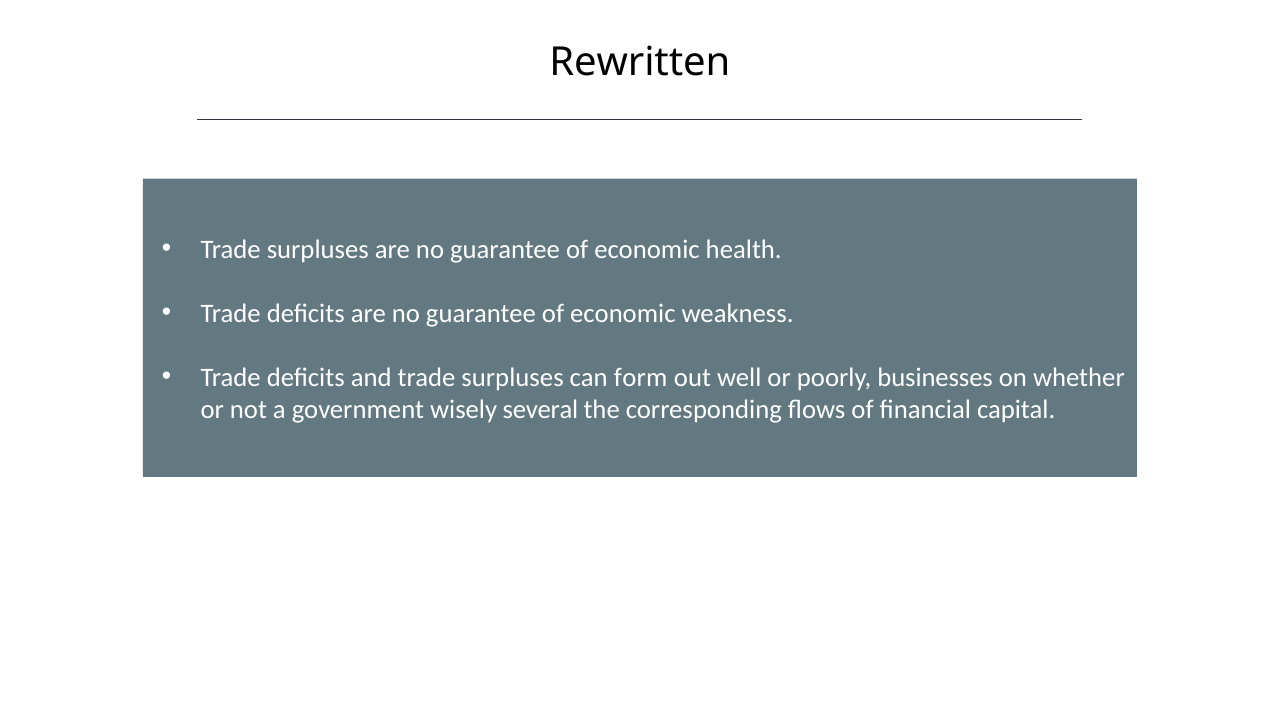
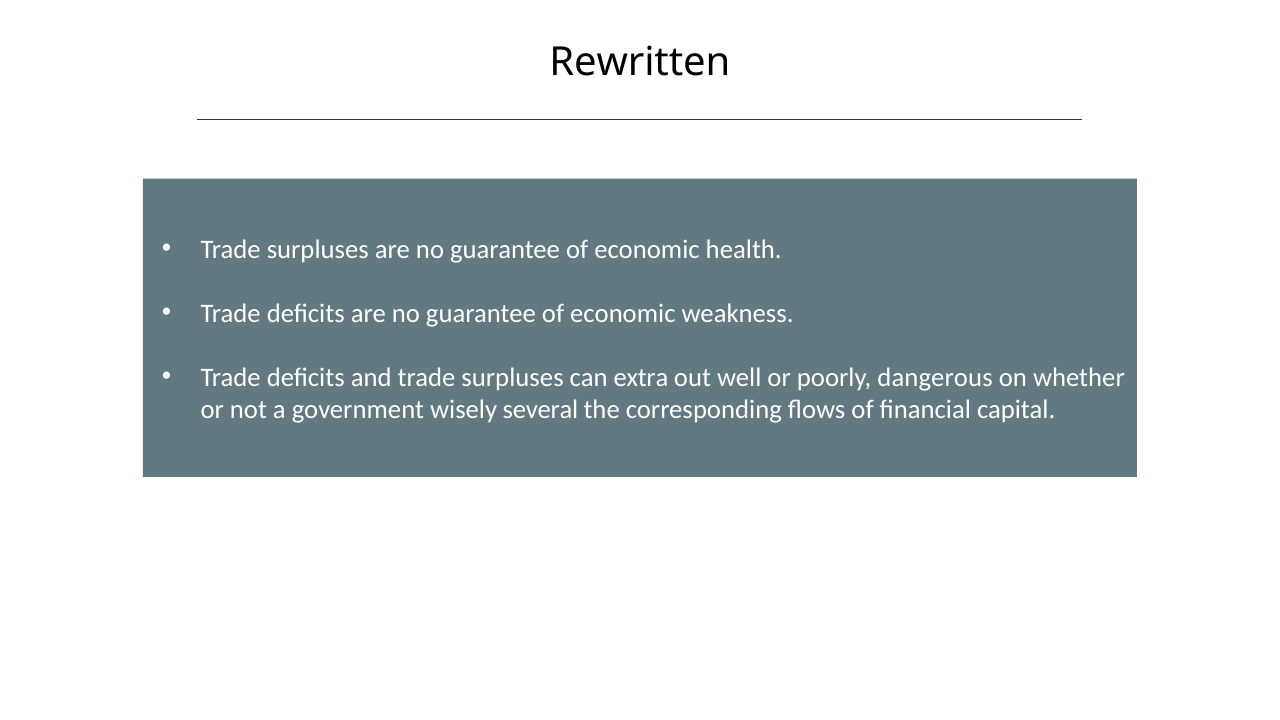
form: form -> extra
businesses: businesses -> dangerous
